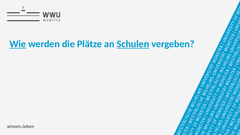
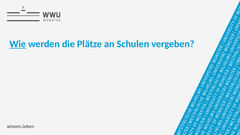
Schulen underline: present -> none
